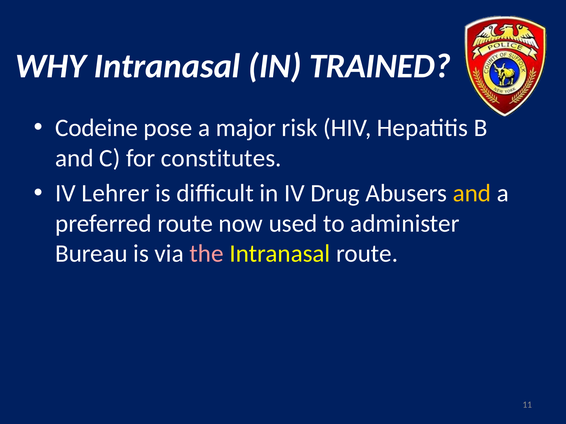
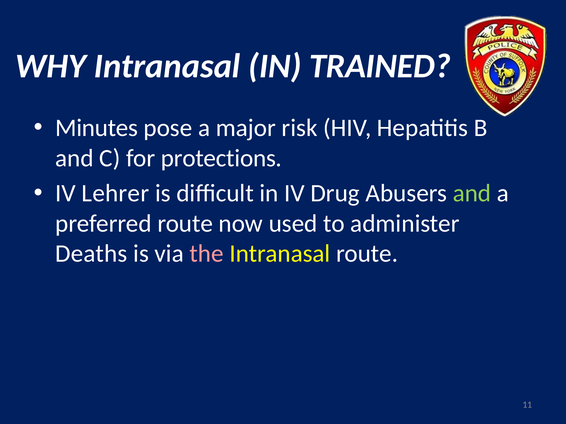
Codeine: Codeine -> Minutes
constitutes: constitutes -> protections
and at (472, 194) colour: yellow -> light green
Bureau: Bureau -> Deaths
